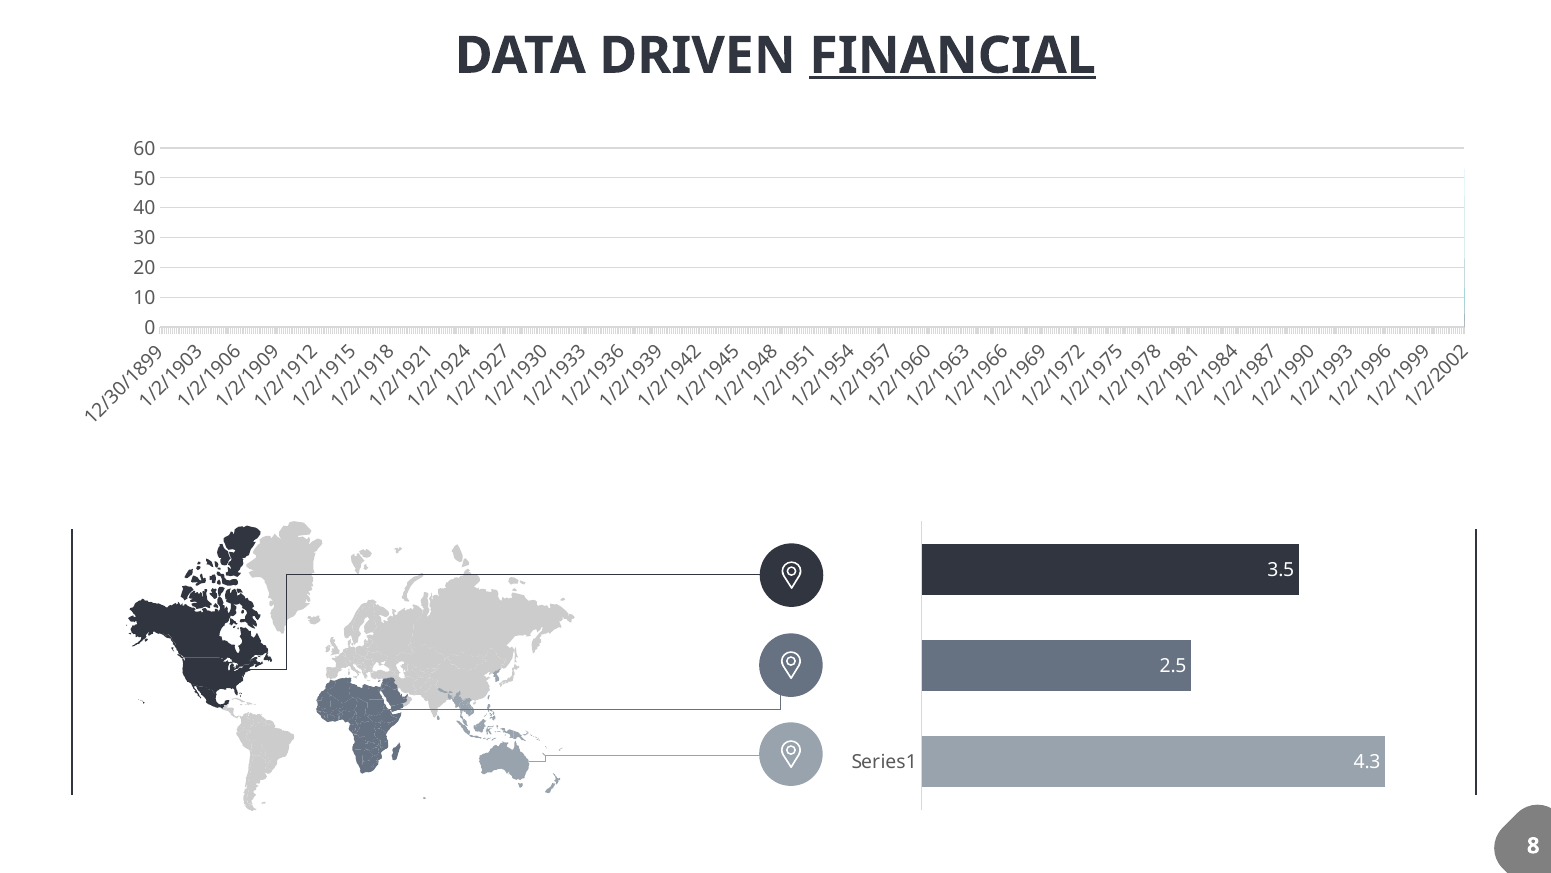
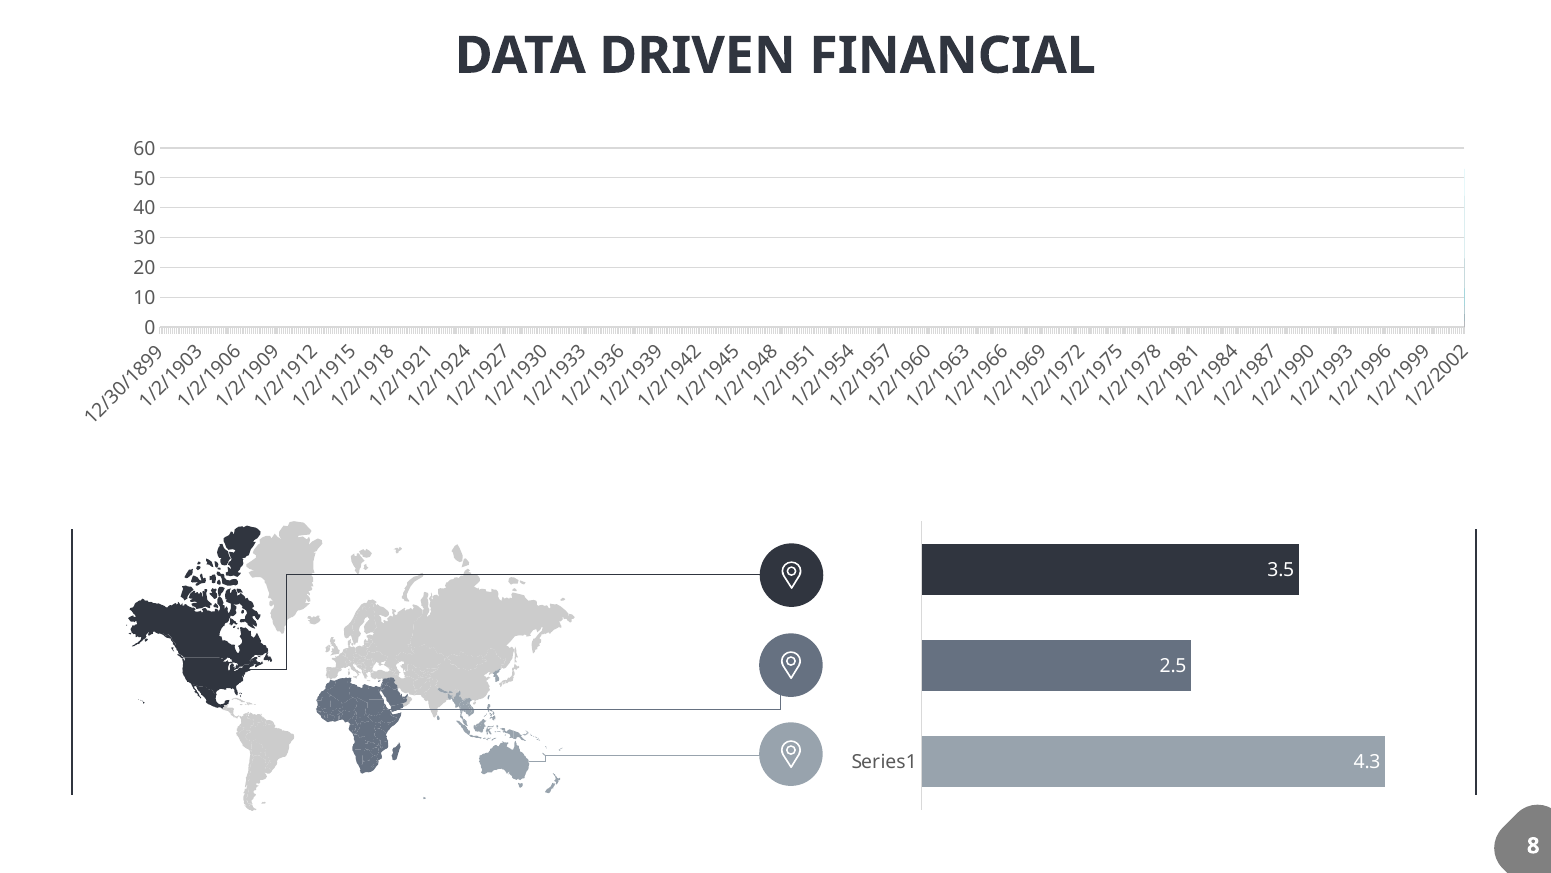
FINANCIAL underline: present -> none
